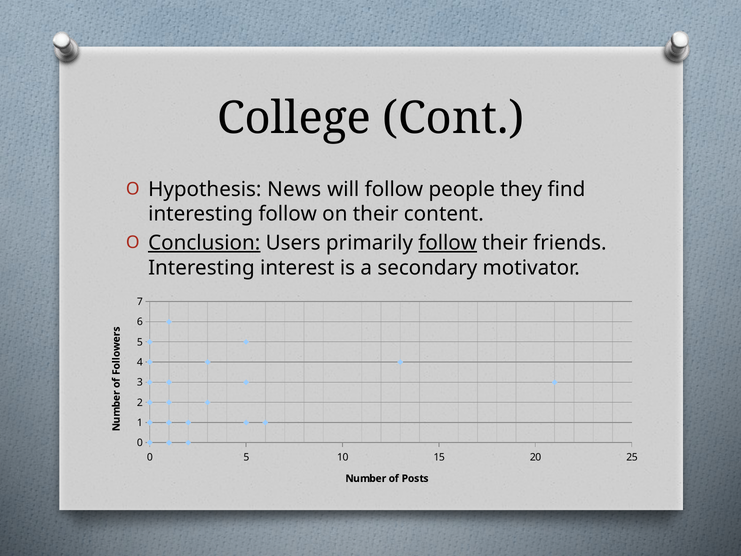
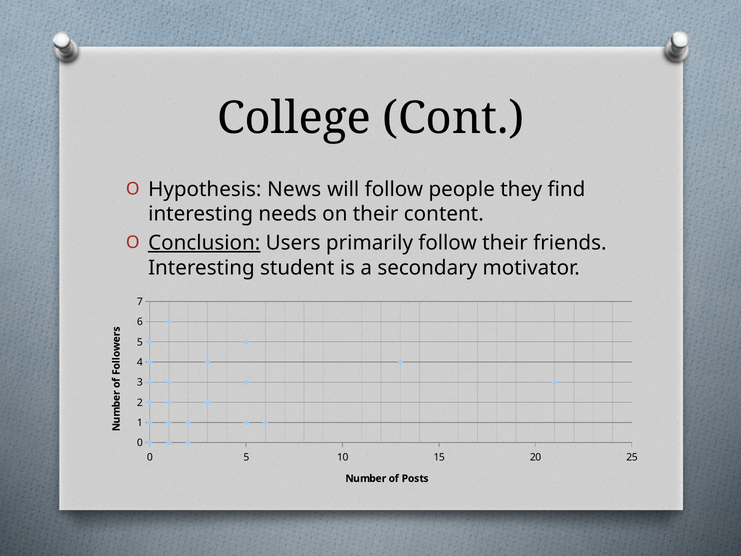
interesting follow: follow -> needs
follow at (448, 243) underline: present -> none
interest: interest -> student
